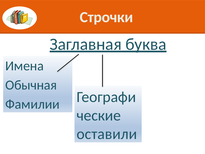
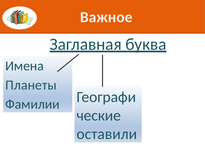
Строчки: Строчки -> Важное
Обычная: Обычная -> Планеты
